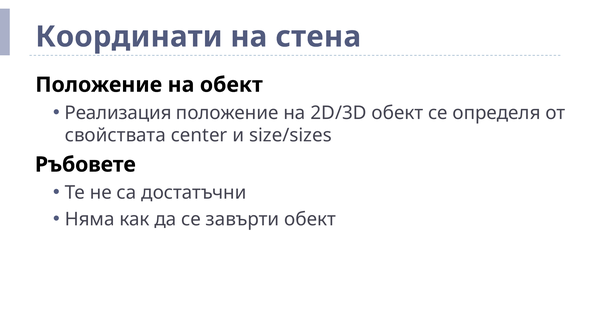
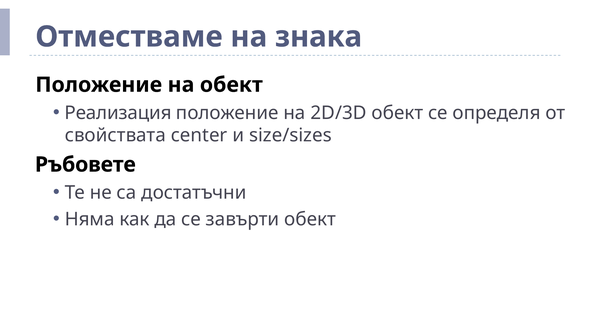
Координати: Координати -> Отместваме
стена: стена -> знака
